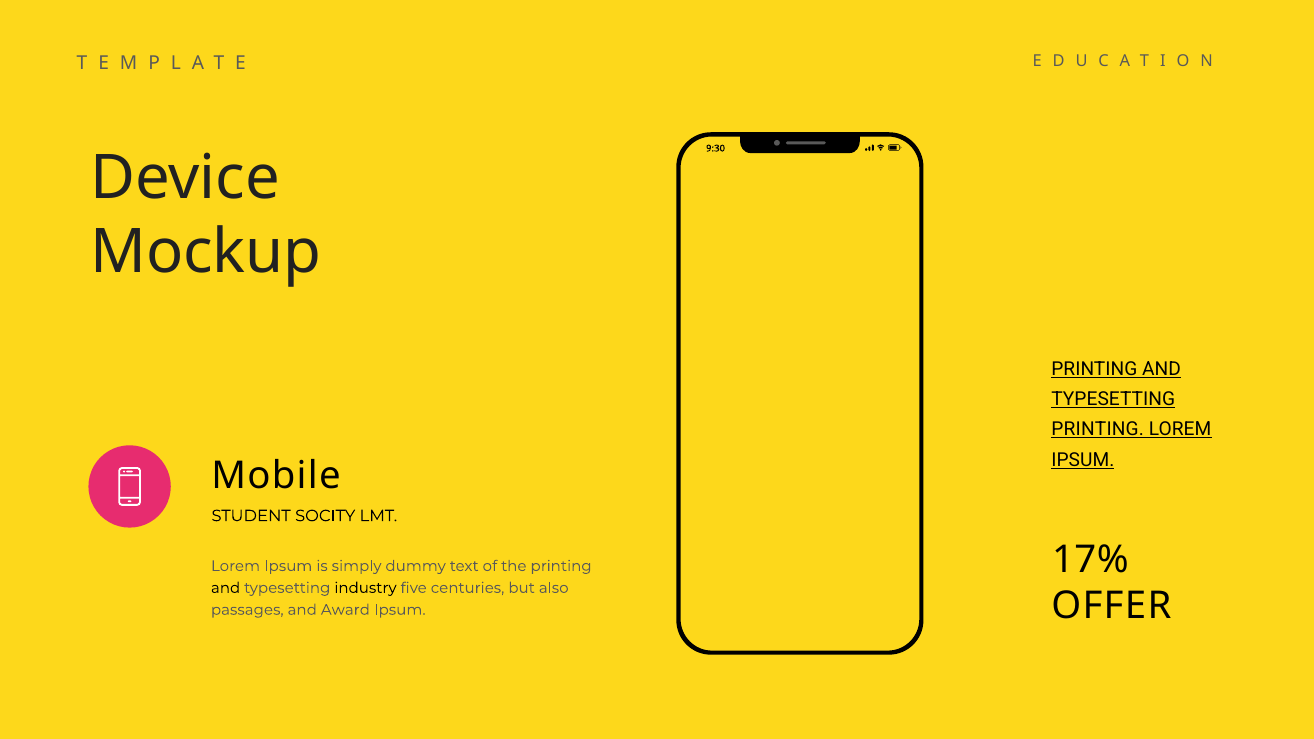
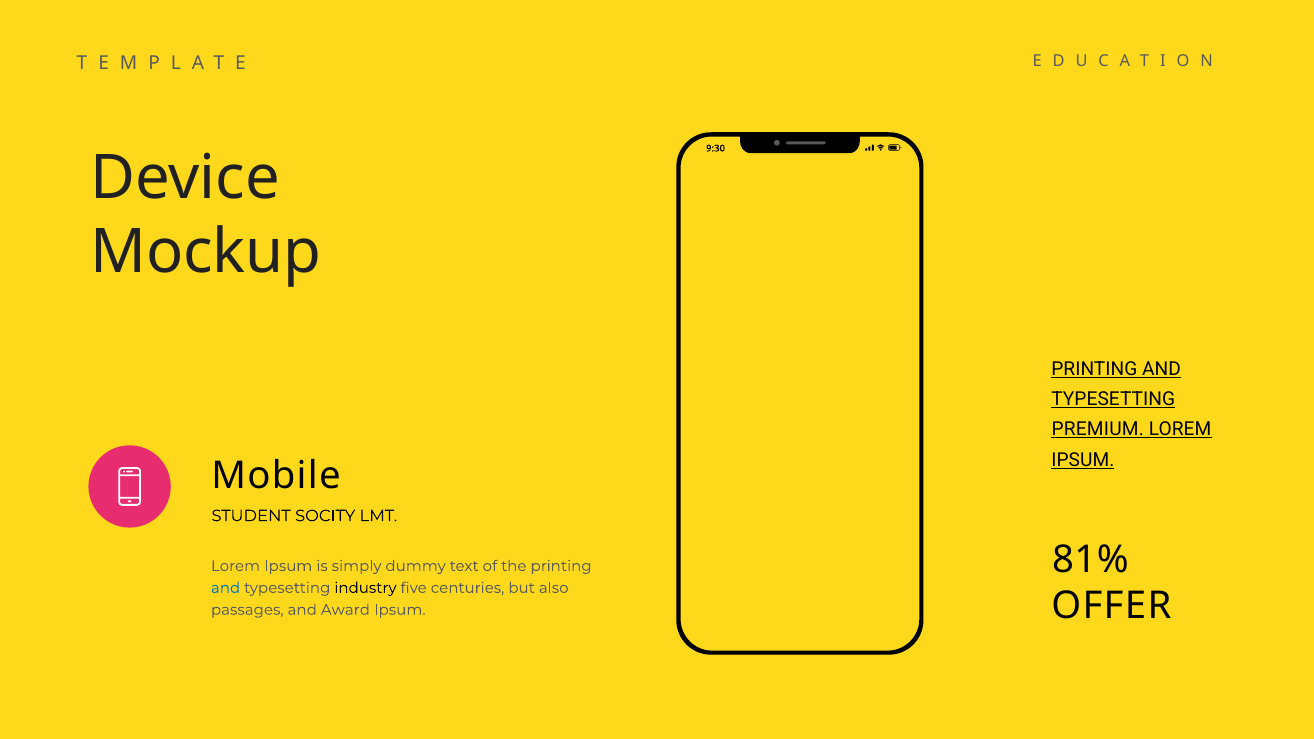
PRINTING at (1098, 430): PRINTING -> PREMIUM
17%: 17% -> 81%
and at (226, 588) colour: black -> blue
